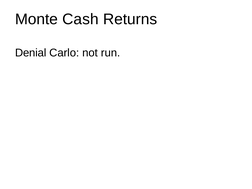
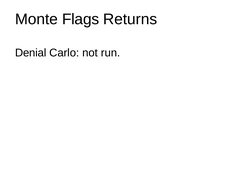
Cash: Cash -> Flags
